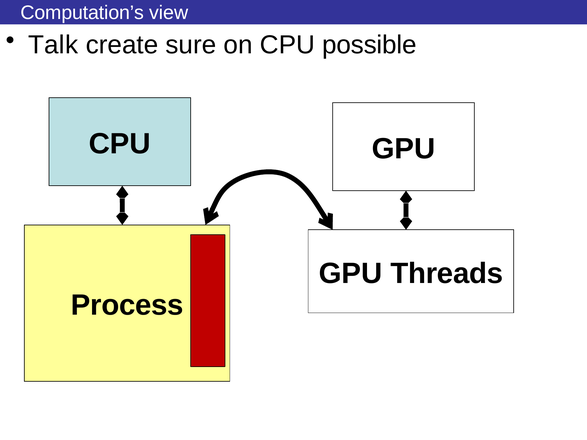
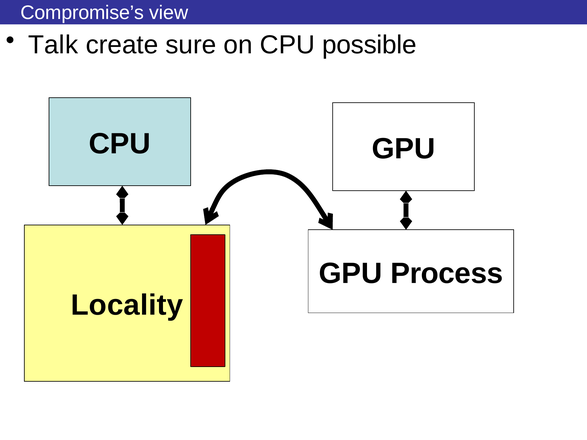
Computation’s: Computation’s -> Compromise’s
Threads: Threads -> Process
Process: Process -> Locality
